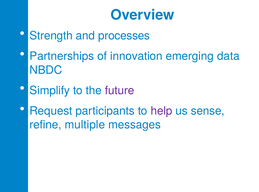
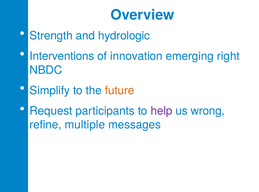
processes: processes -> hydrologic
Partnerships: Partnerships -> Interventions
data: data -> right
future colour: purple -> orange
sense: sense -> wrong
